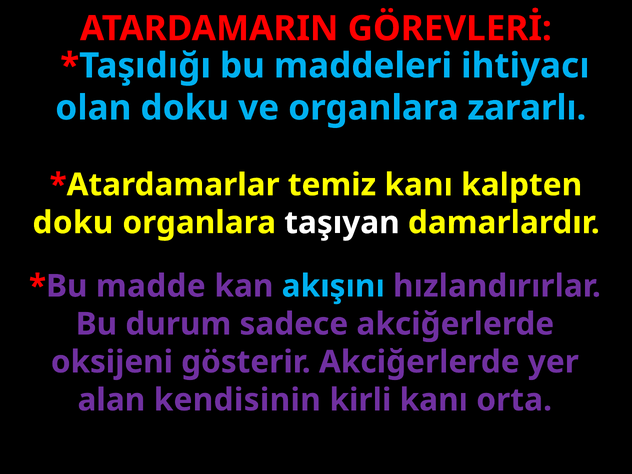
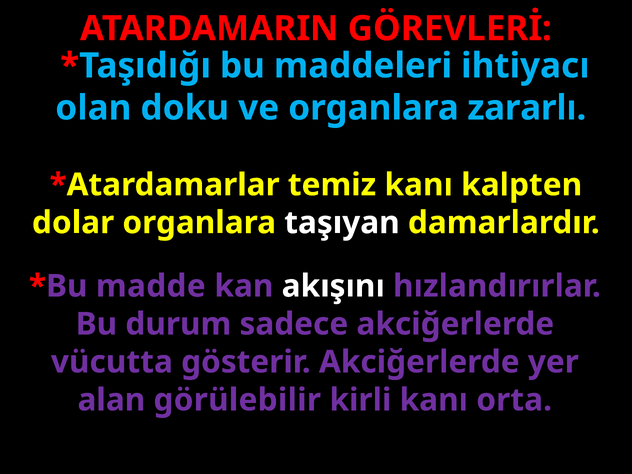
doku at (73, 223): doku -> dolar
akışını colour: light blue -> white
oksijeni: oksijeni -> vücutta
kendisinin: kendisinin -> görülebilir
